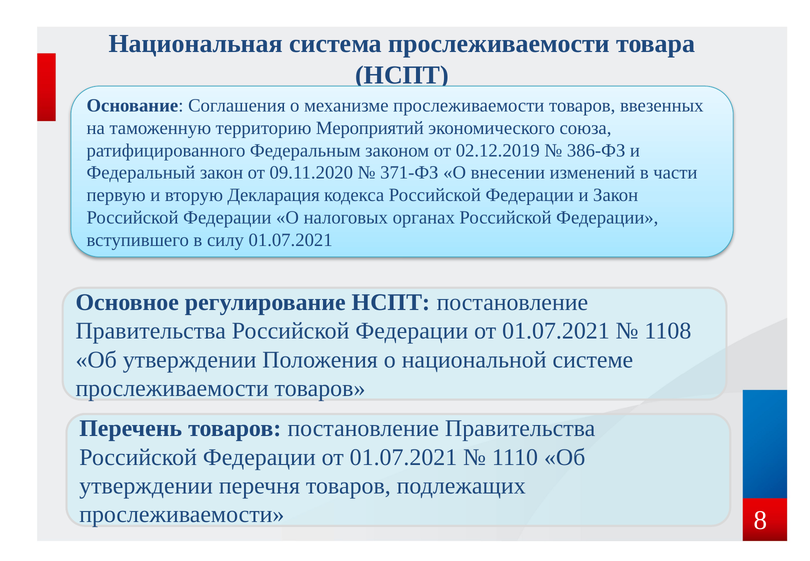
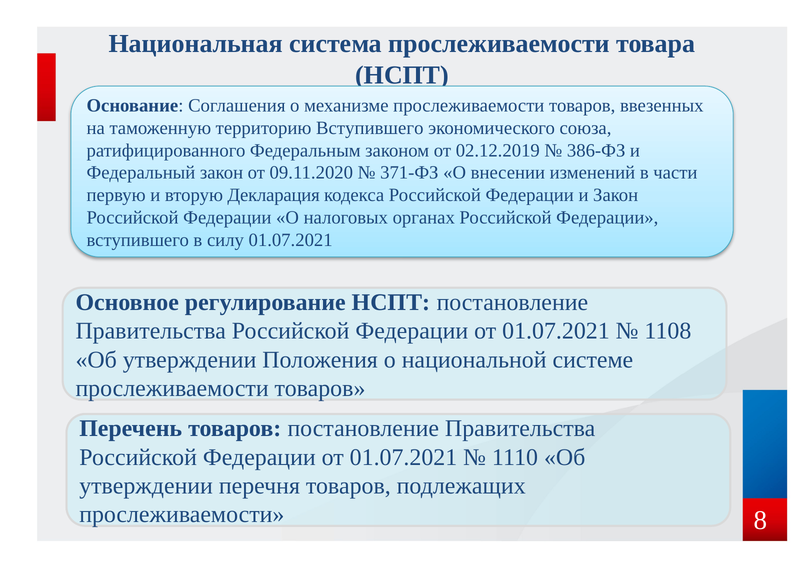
территорию Мероприятий: Мероприятий -> Вступившего
